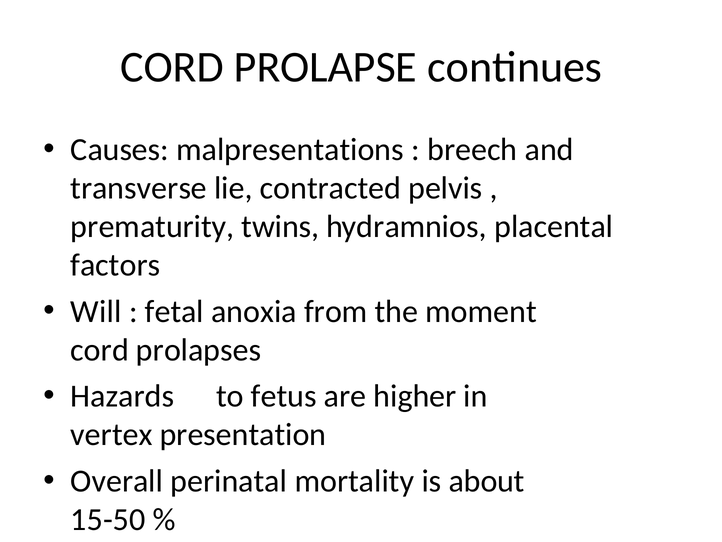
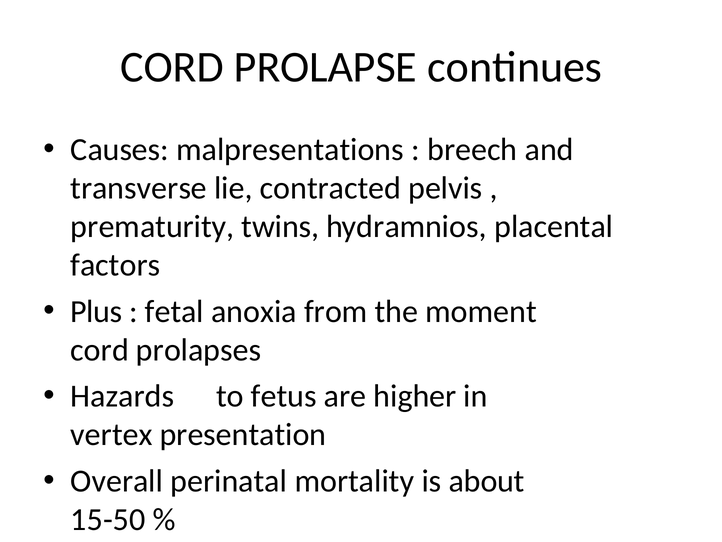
Will: Will -> Plus
